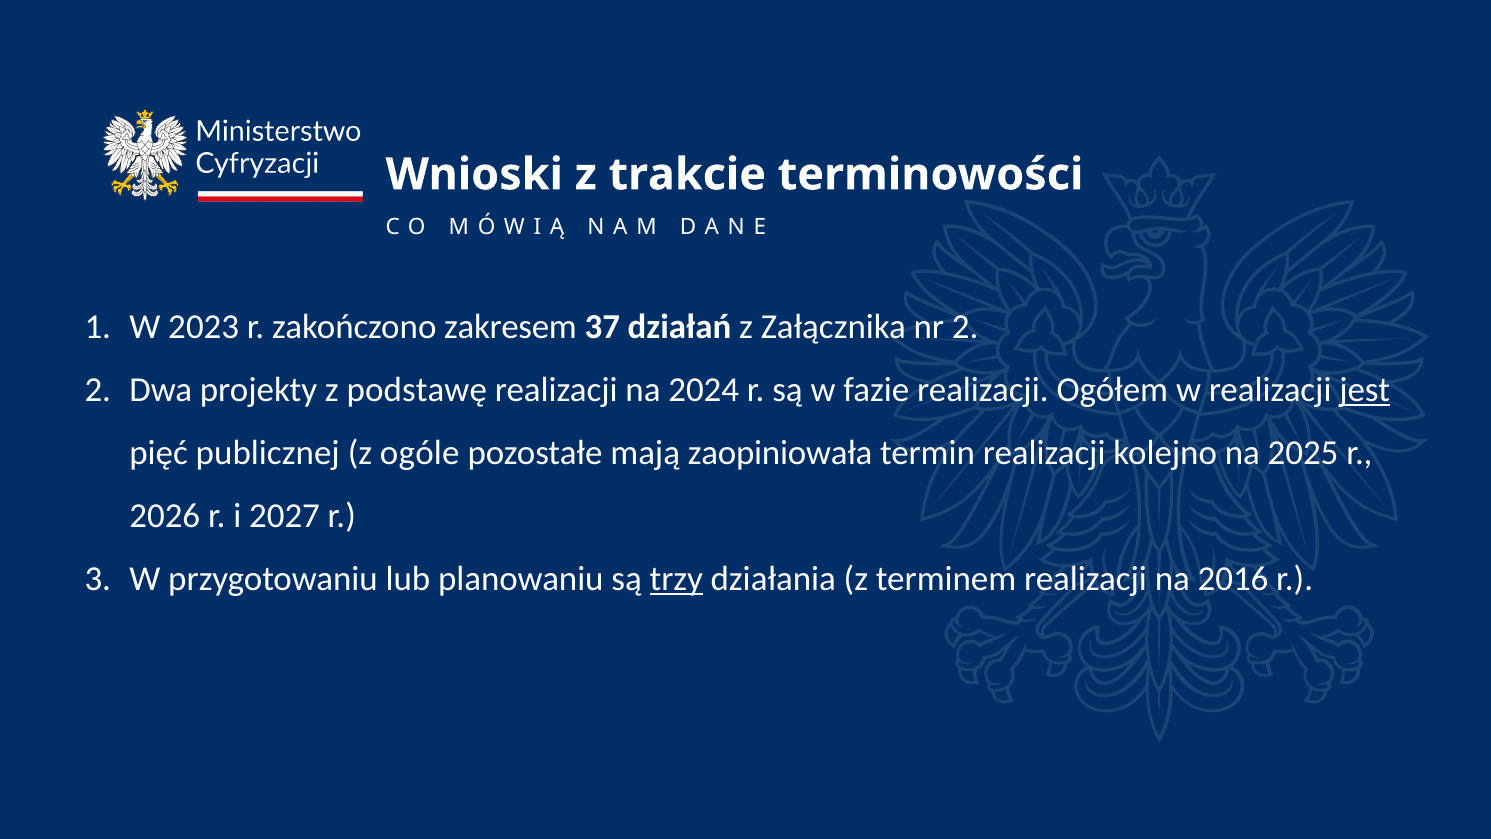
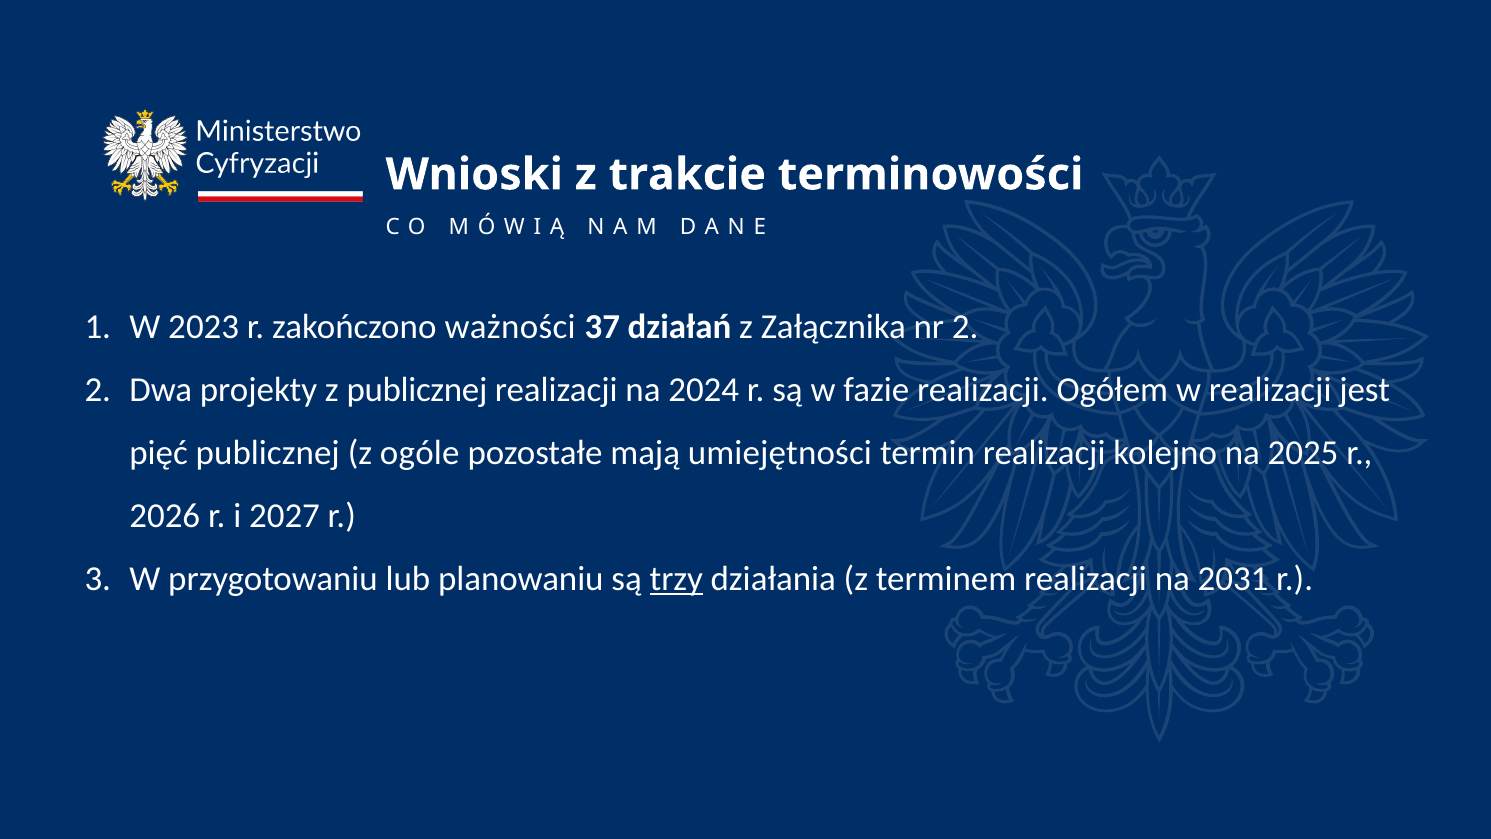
zakresem: zakresem -> ważności
z podstawę: podstawę -> publicznej
jest underline: present -> none
zaopiniowała: zaopiniowała -> umiejętności
2016: 2016 -> 2031
